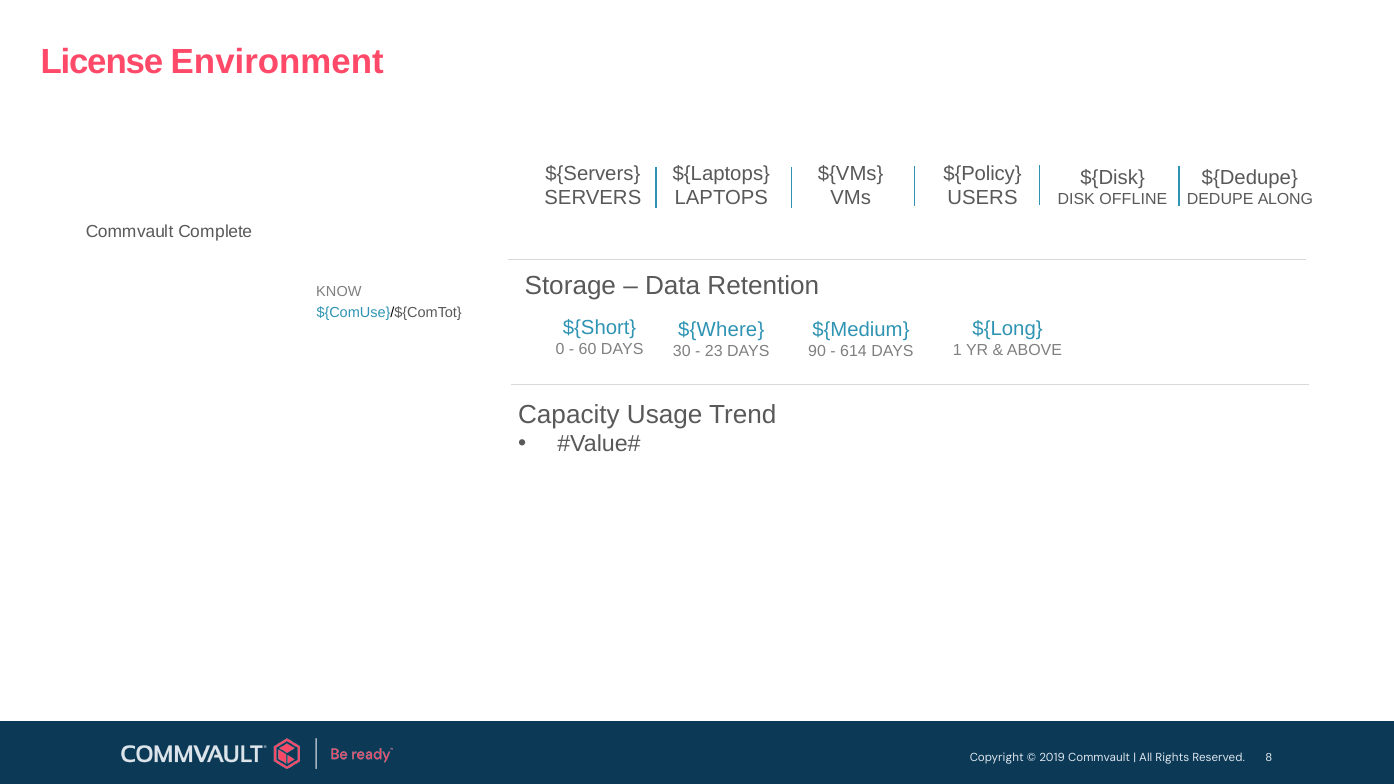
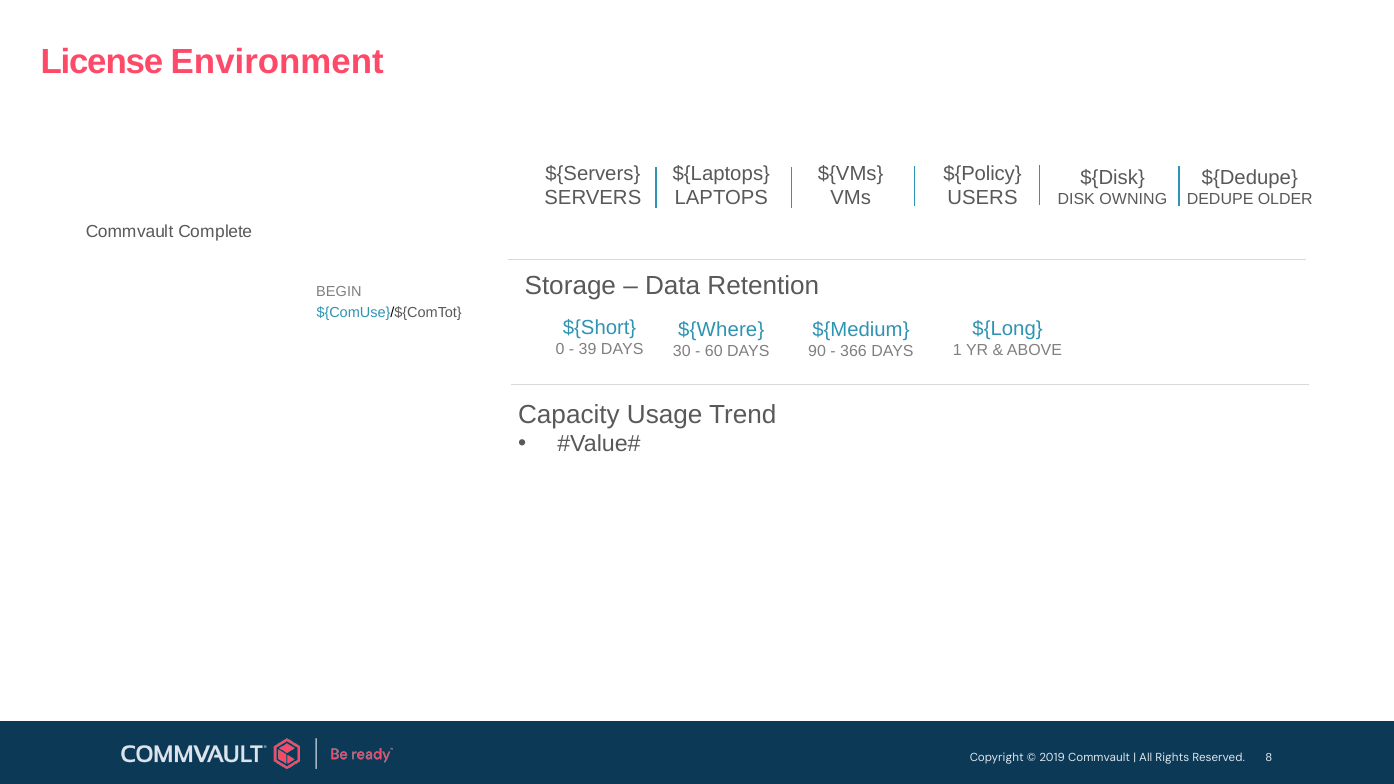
OFFLINE: OFFLINE -> OWNING
ALONG: ALONG -> OLDER
KNOW: KNOW -> BEGIN
60: 60 -> 39
23: 23 -> 60
614: 614 -> 366
